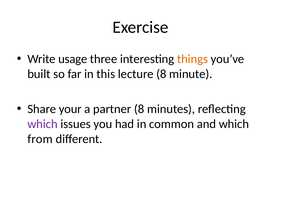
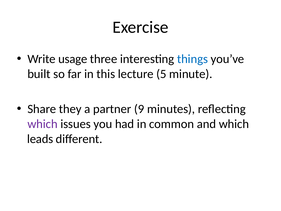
things colour: orange -> blue
lecture 8: 8 -> 5
your: your -> they
partner 8: 8 -> 9
from: from -> leads
